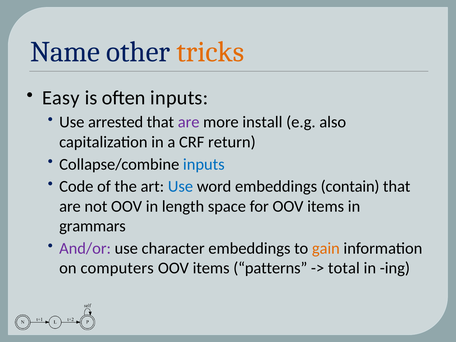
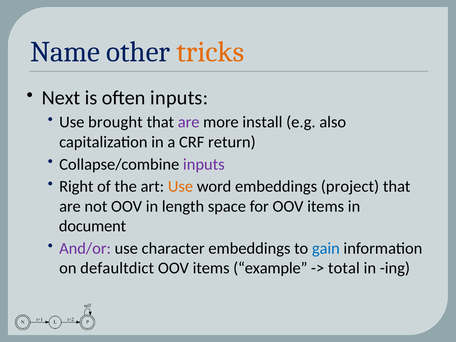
Easy: Easy -> Next
arrested: arrested -> brought
inputs at (204, 164) colour: blue -> purple
Code: Code -> Right
Use at (180, 187) colour: blue -> orange
contain: contain -> project
grammars: grammars -> document
gain colour: orange -> blue
computers: computers -> defaultdict
patterns: patterns -> example
